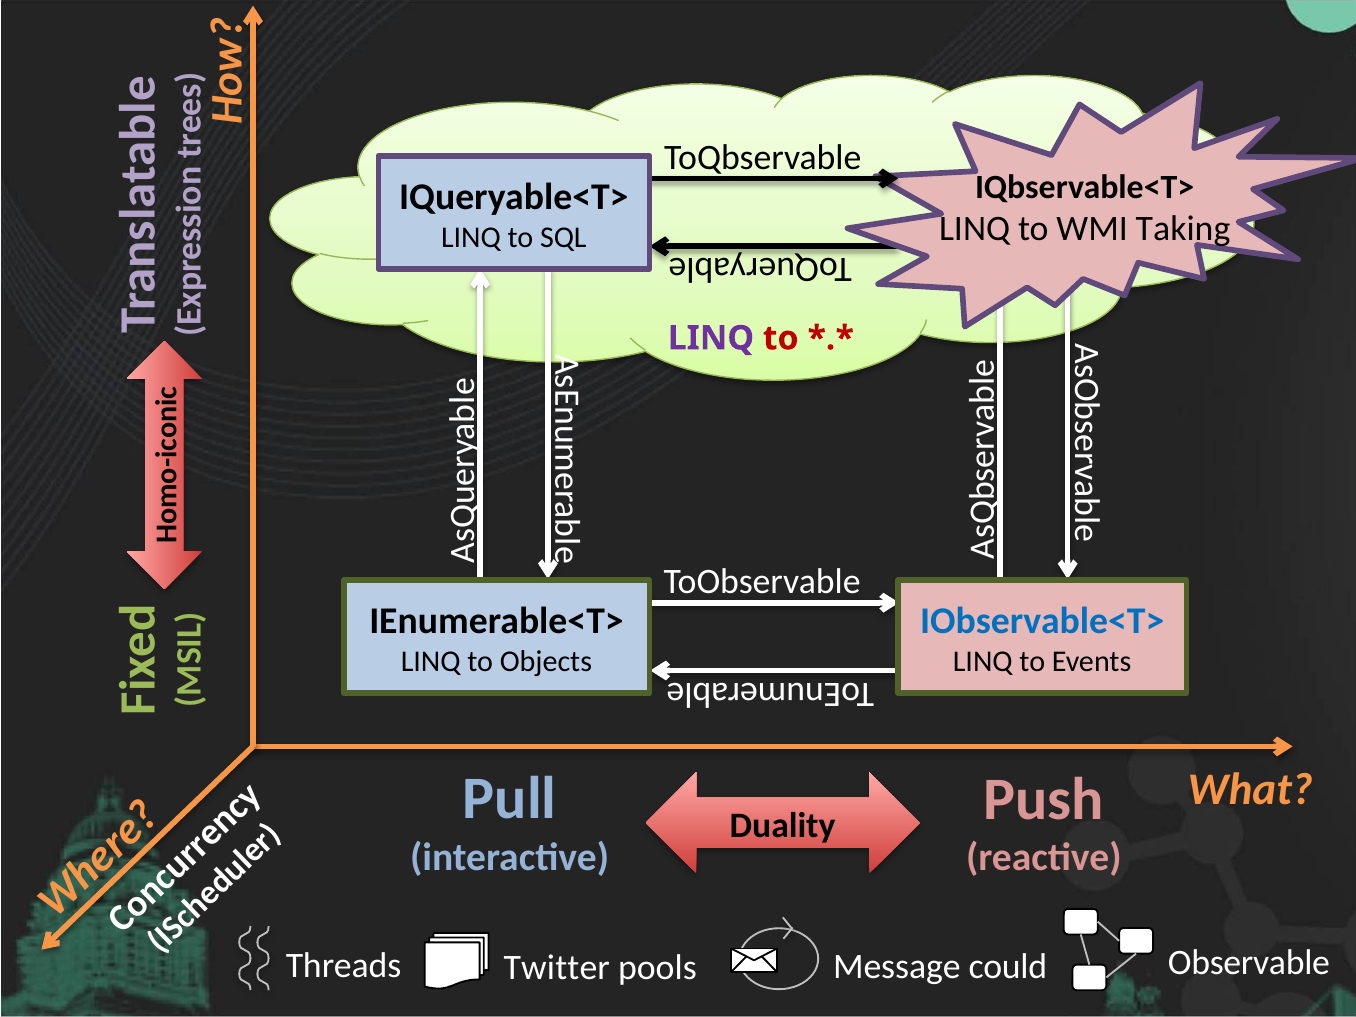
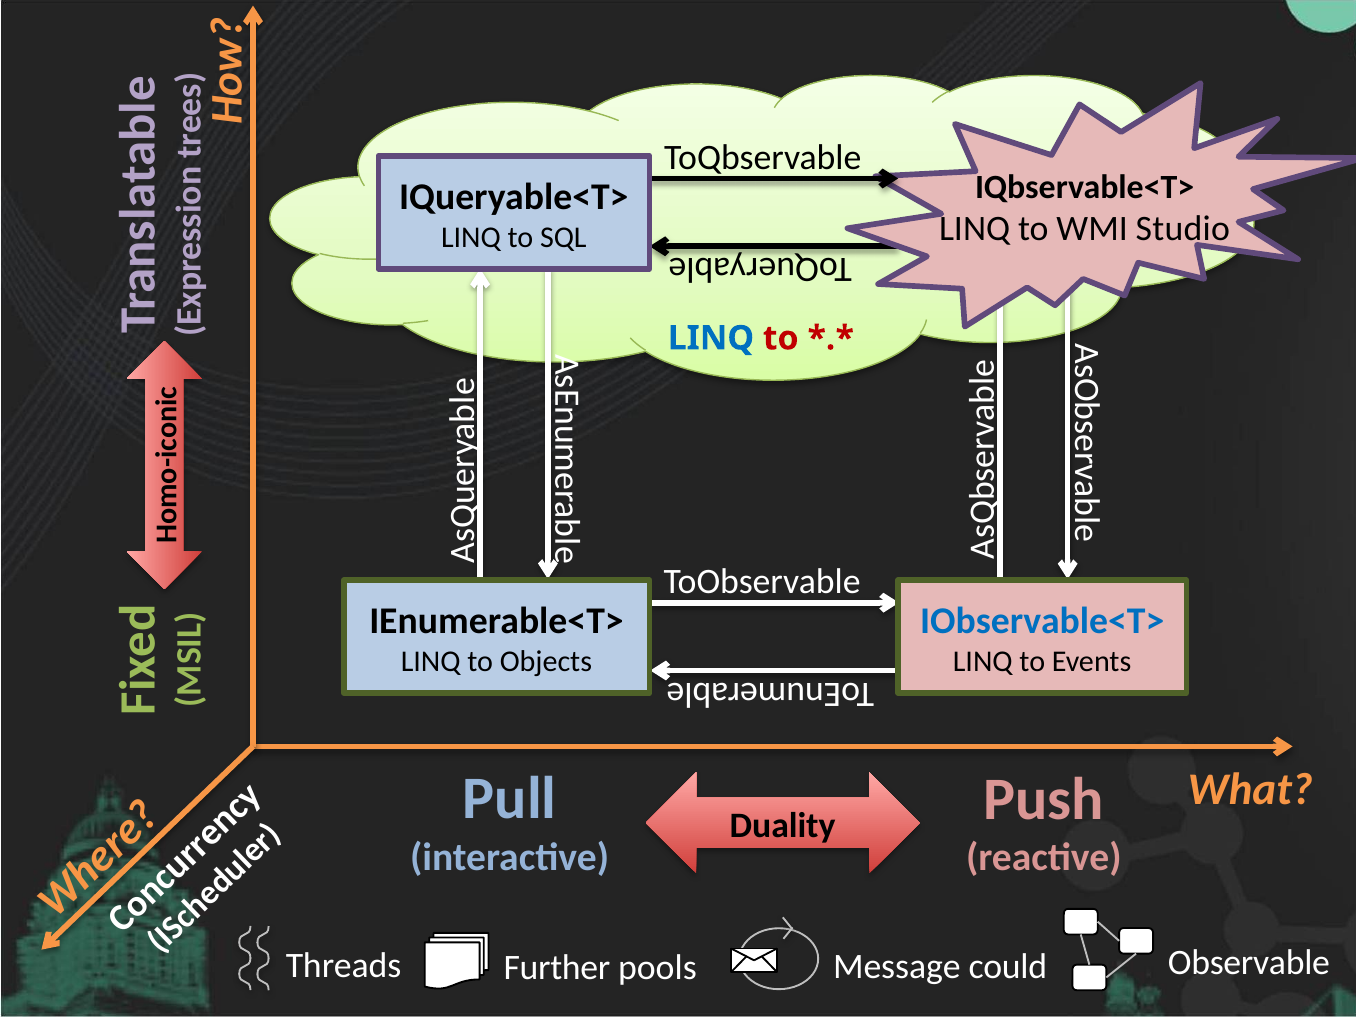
Taking: Taking -> Studio
LINQ at (711, 338) colour: purple -> blue
Twitter: Twitter -> Further
